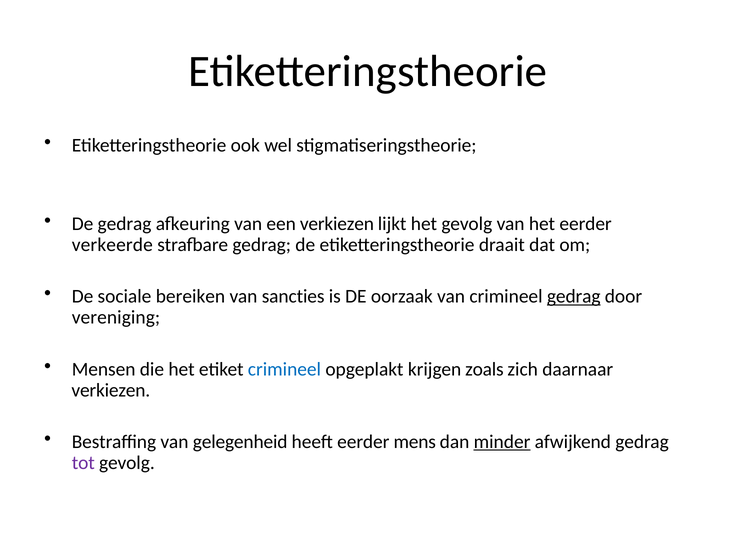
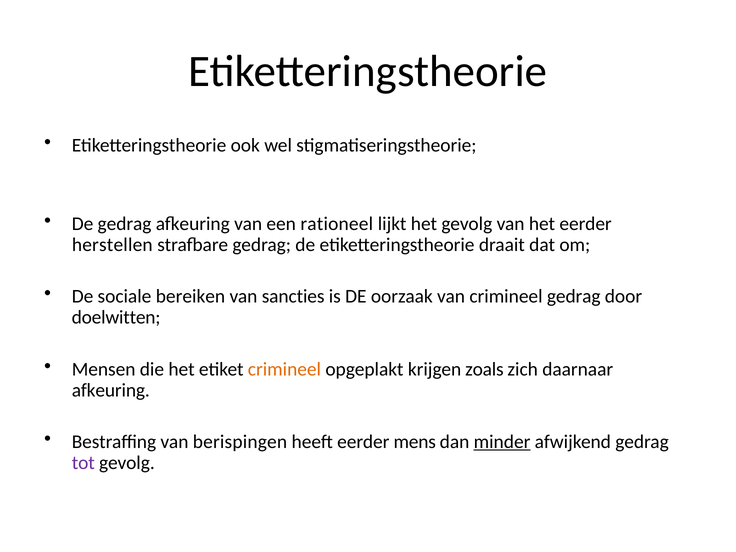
een verkiezen: verkiezen -> rationeel
verkeerde: verkeerde -> herstellen
gedrag at (574, 297) underline: present -> none
vereniging: vereniging -> doelwitten
crimineel at (284, 369) colour: blue -> orange
verkiezen at (111, 390): verkiezen -> afkeuring
gelegenheid: gelegenheid -> berispingen
